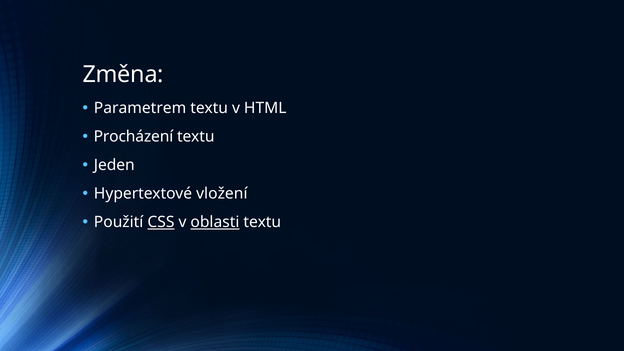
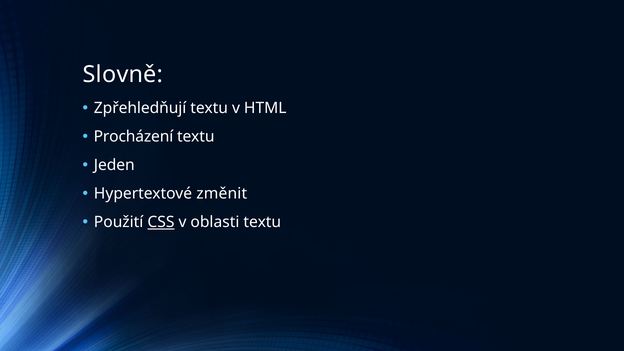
Změna: Změna -> Slovně
Parametrem: Parametrem -> Zpřehledňují
vložení: vložení -> změnit
oblasti underline: present -> none
